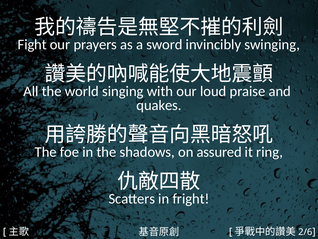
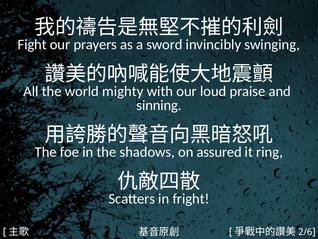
singing: singing -> mighty
quakes: quakes -> sinning
